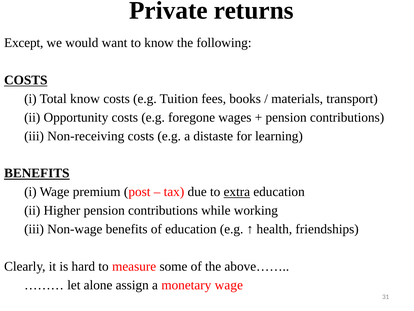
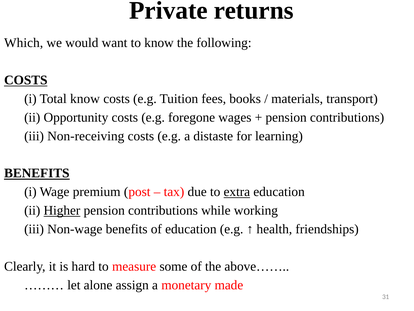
Except: Except -> Which
Higher underline: none -> present
monetary wage: wage -> made
